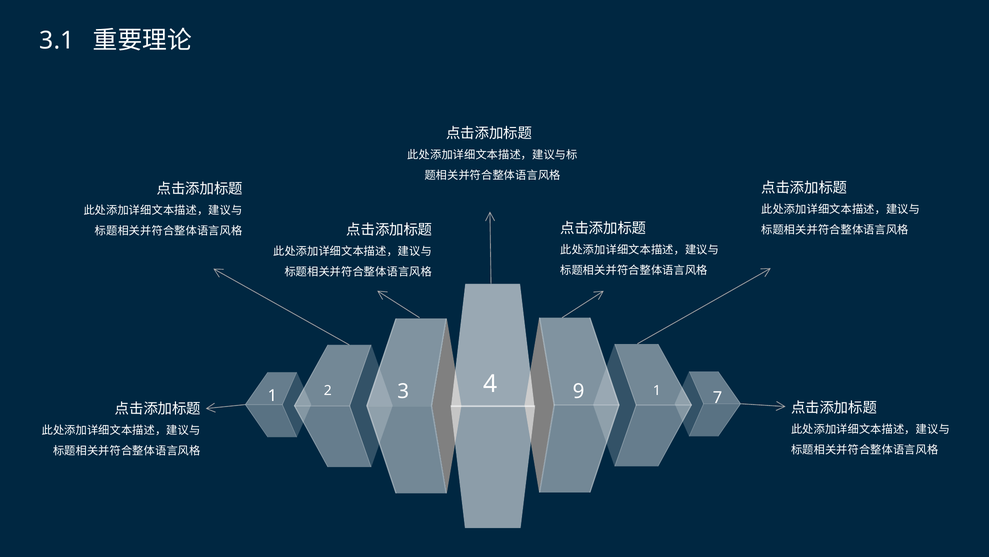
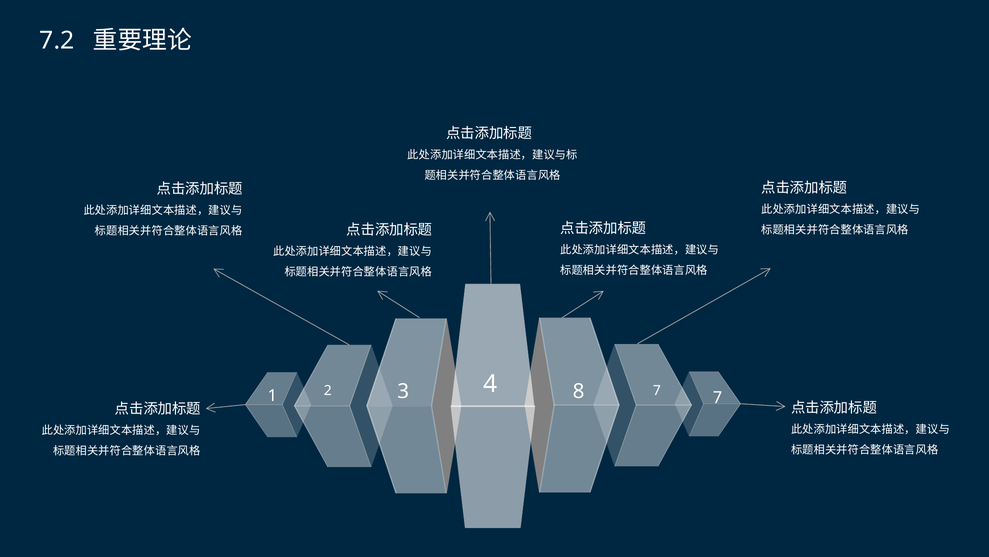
3.1: 3.1 -> 7.2
9: 9 -> 8
2 1: 1 -> 7
